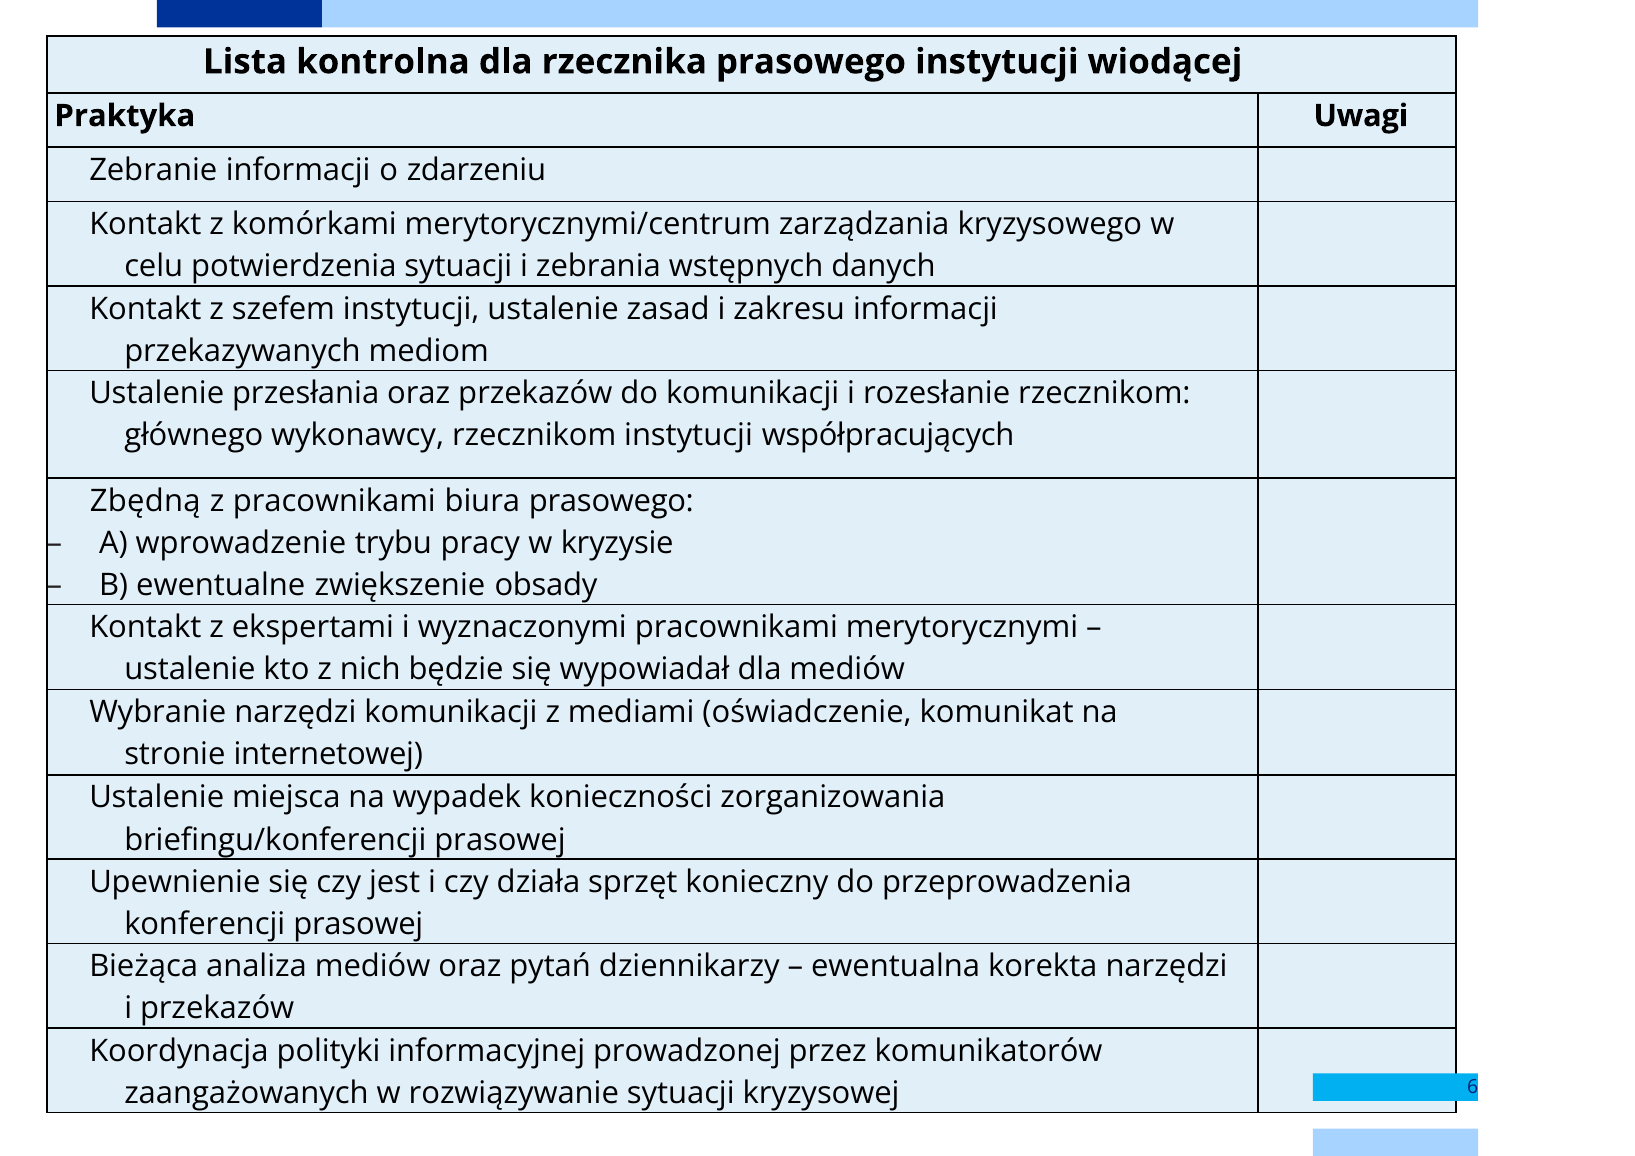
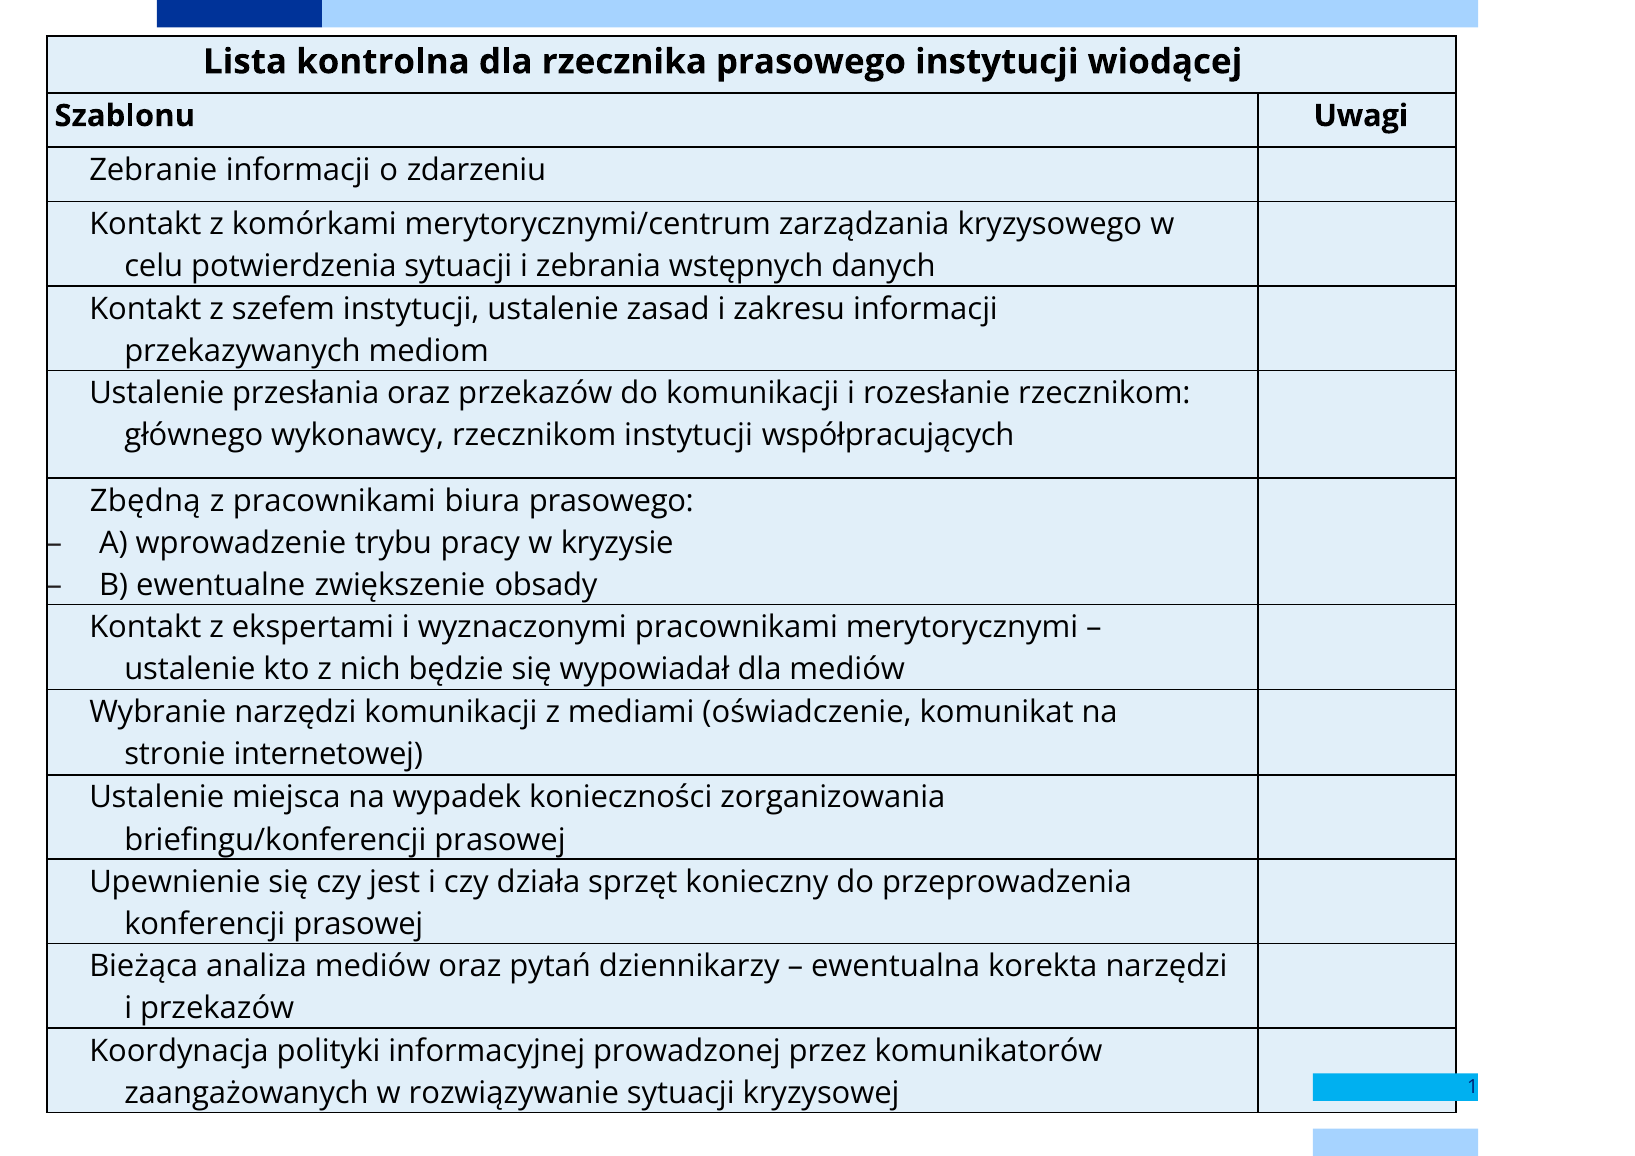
Praktyka: Praktyka -> Szablonu
6: 6 -> 1
